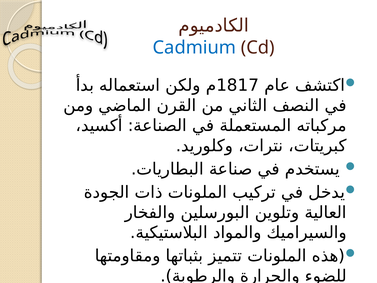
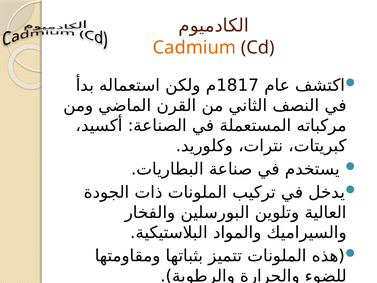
Cadmium colour: blue -> orange
